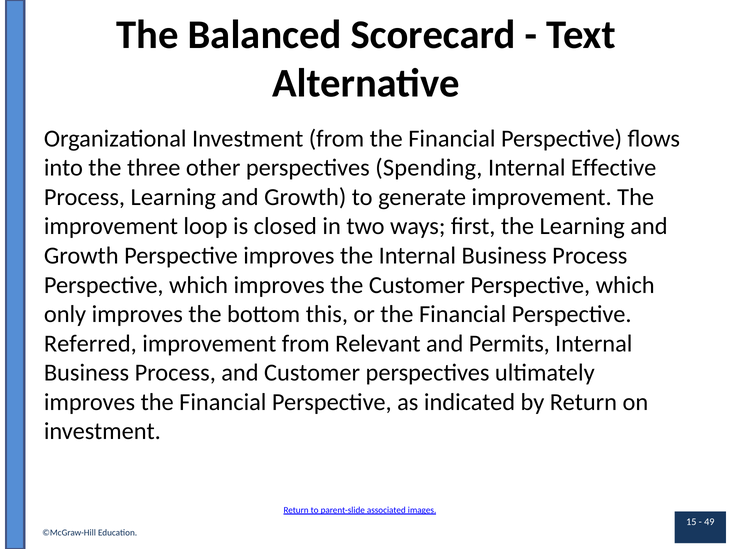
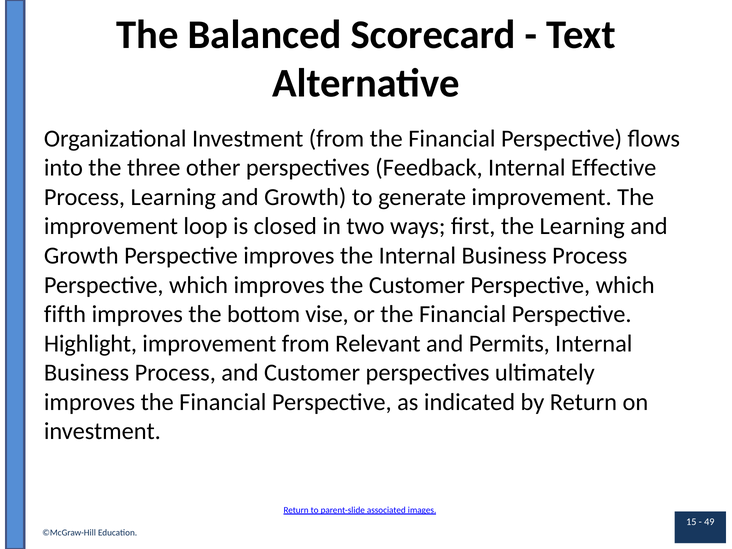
Spending: Spending -> Feedback
only: only -> fifth
this: this -> vise
Referred: Referred -> Highlight
